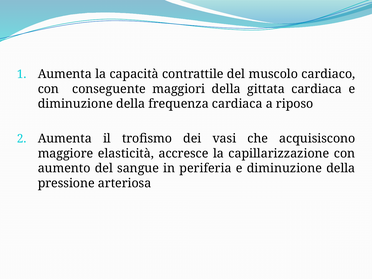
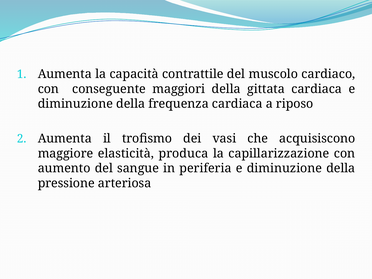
accresce: accresce -> produca
